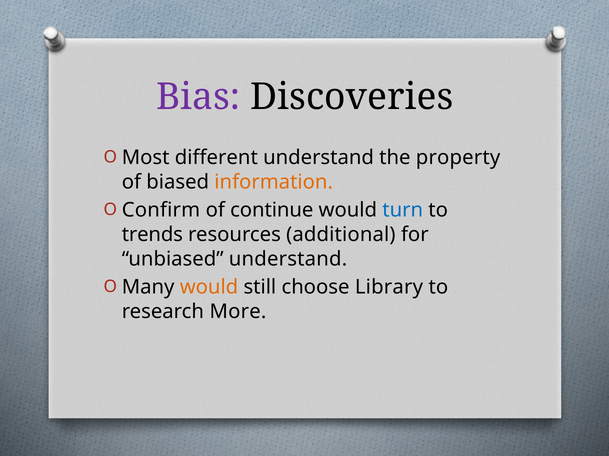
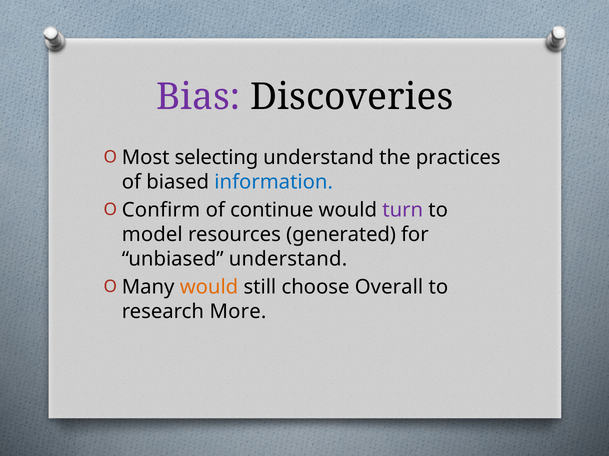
different: different -> selecting
property: property -> practices
information colour: orange -> blue
turn colour: blue -> purple
trends: trends -> model
additional: additional -> generated
Library: Library -> Overall
